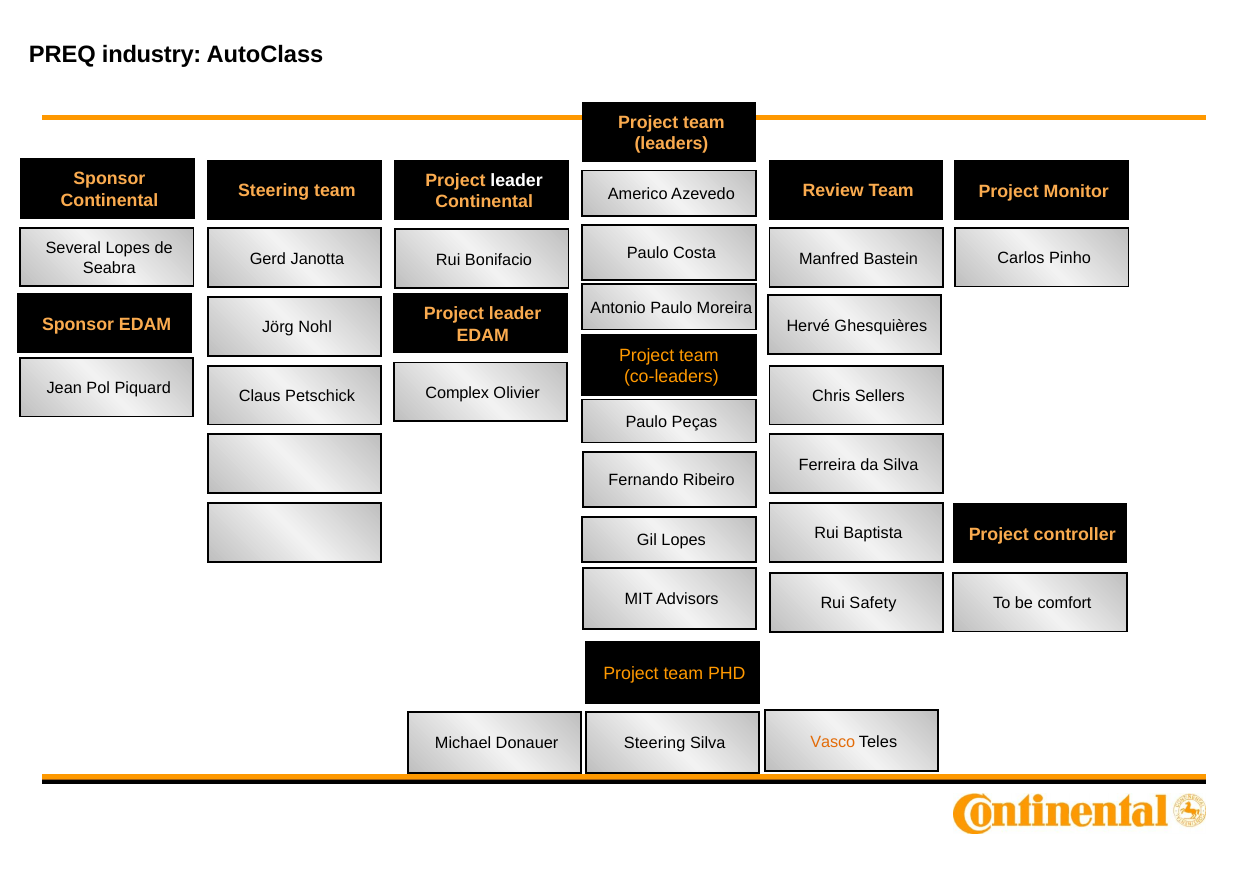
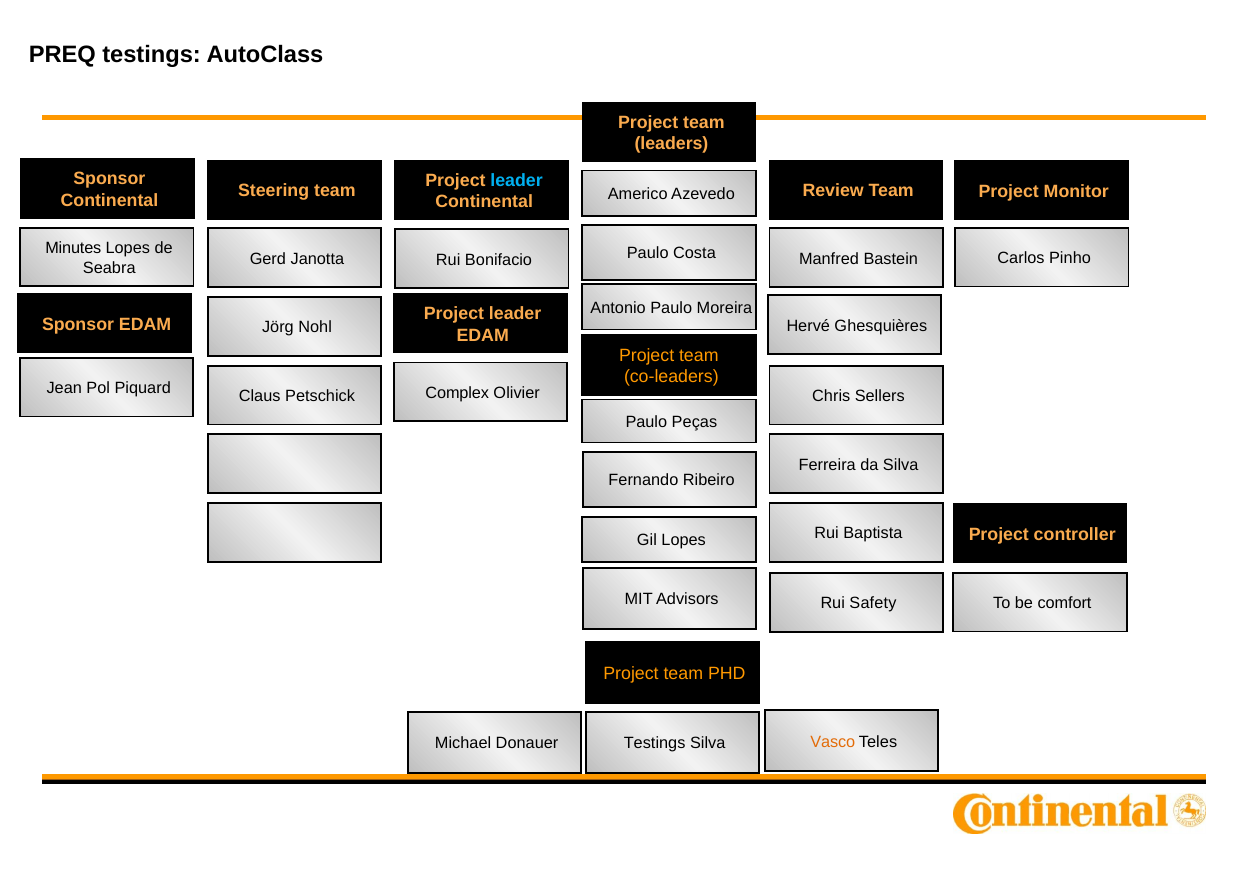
PREQ industry: industry -> testings
leader at (517, 180) colour: white -> light blue
Several: Several -> Minutes
Steering at (655, 743): Steering -> Testings
